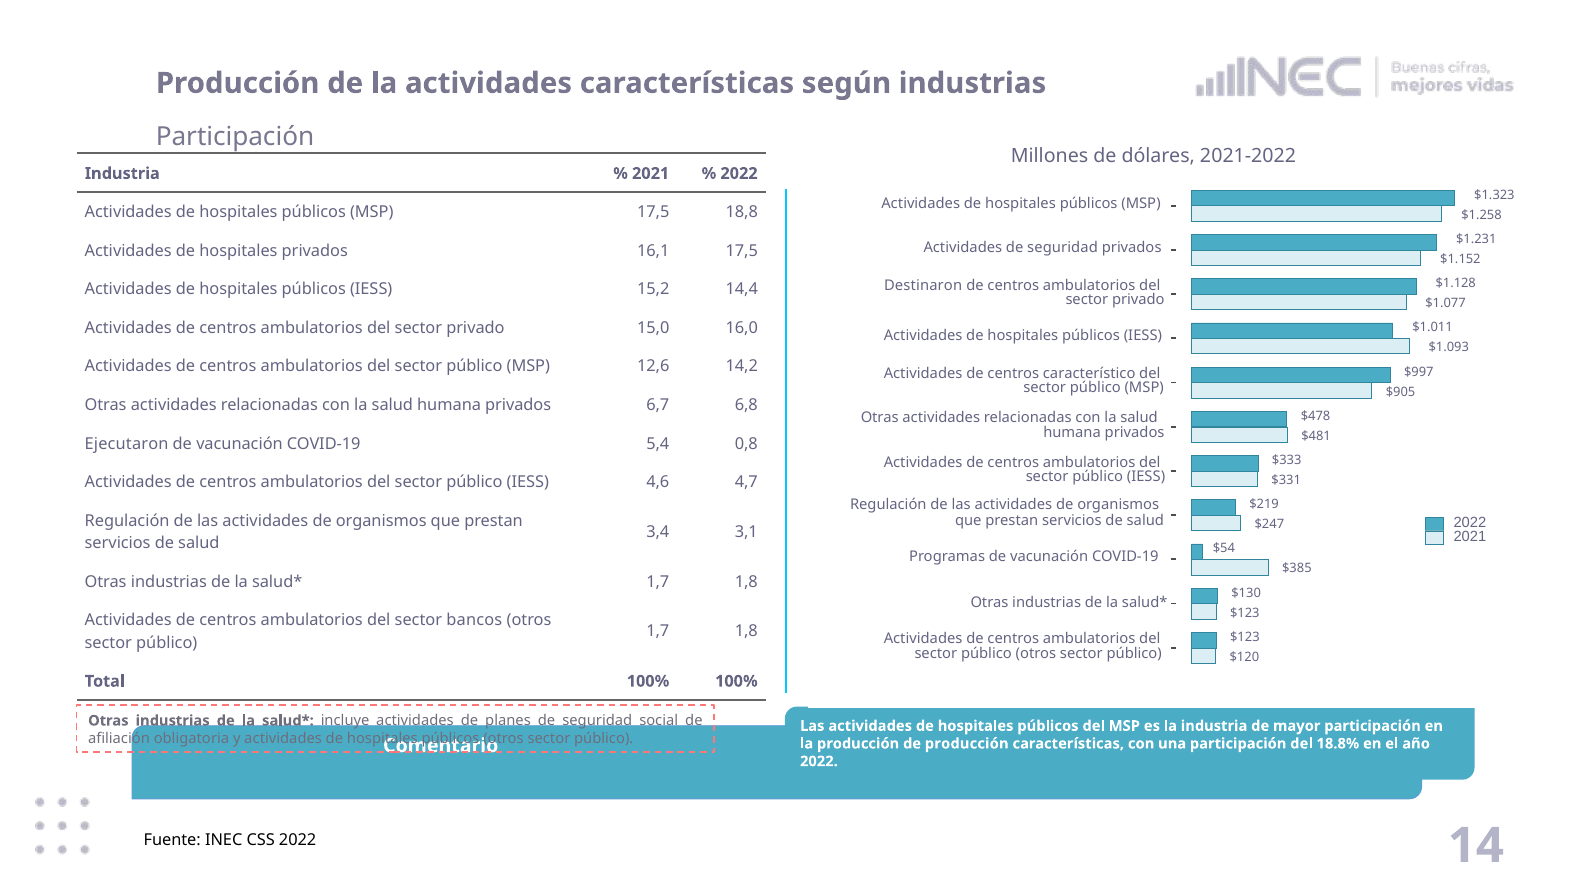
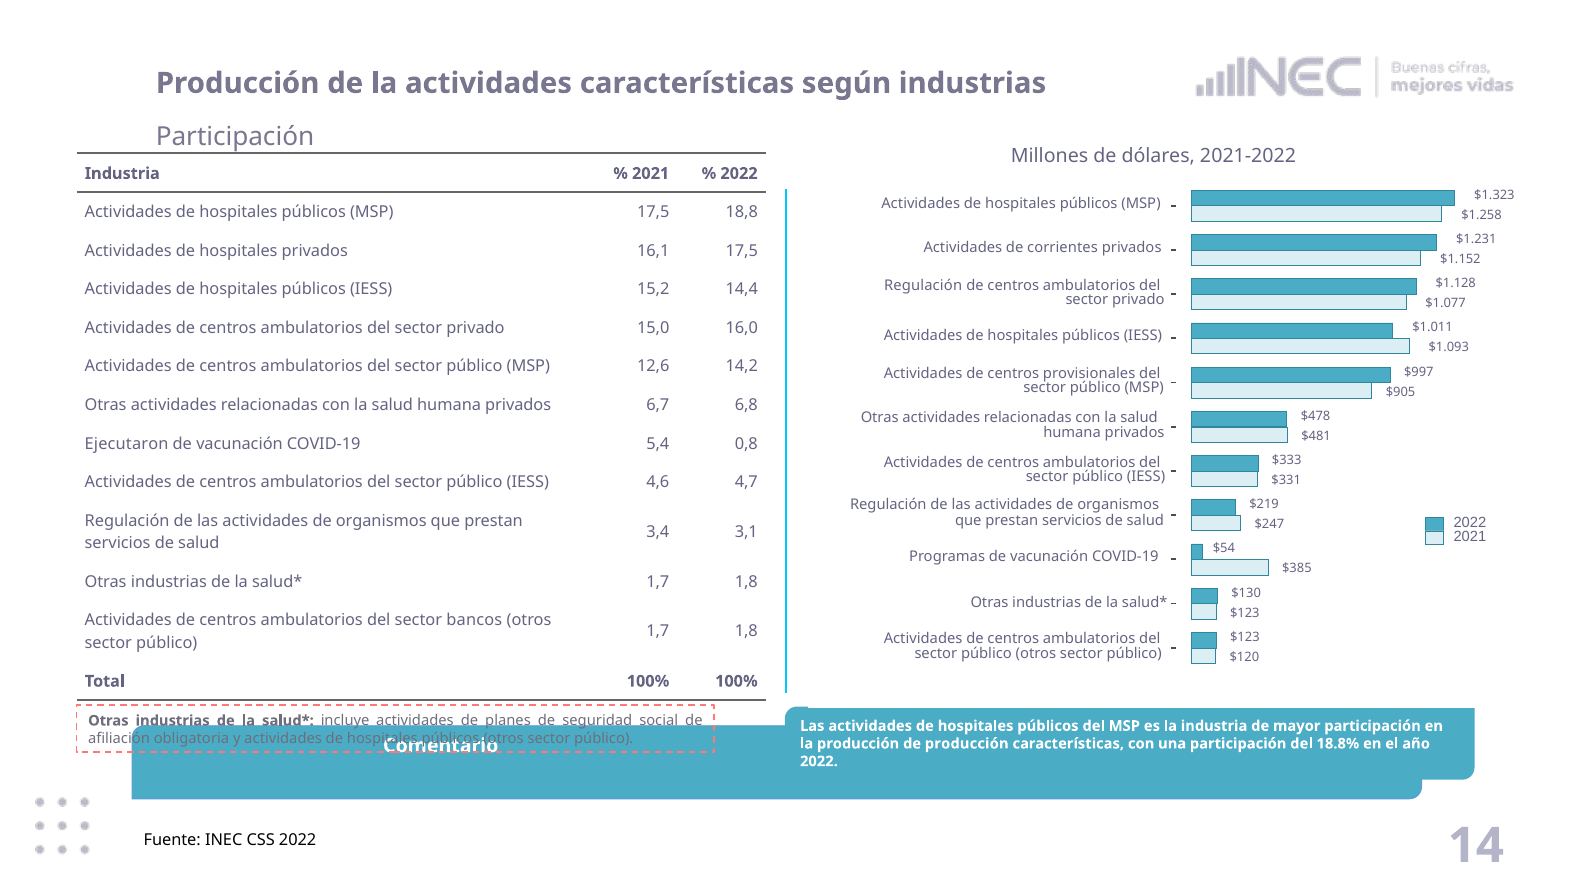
Actividades de seguridad: seguridad -> corrientes
Destinaron at (923, 285): Destinaron -> Regulación
característico: característico -> provisionales
